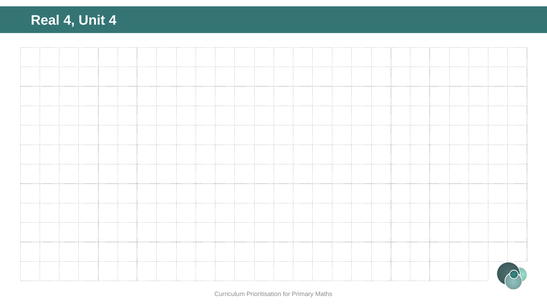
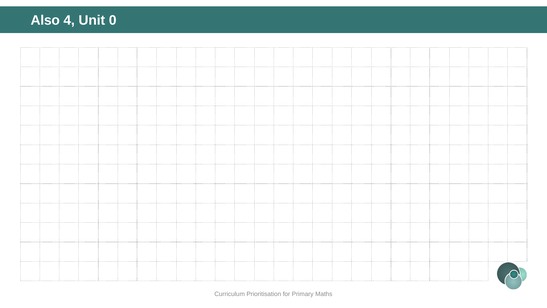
Real: Real -> Also
Unit 4: 4 -> 0
